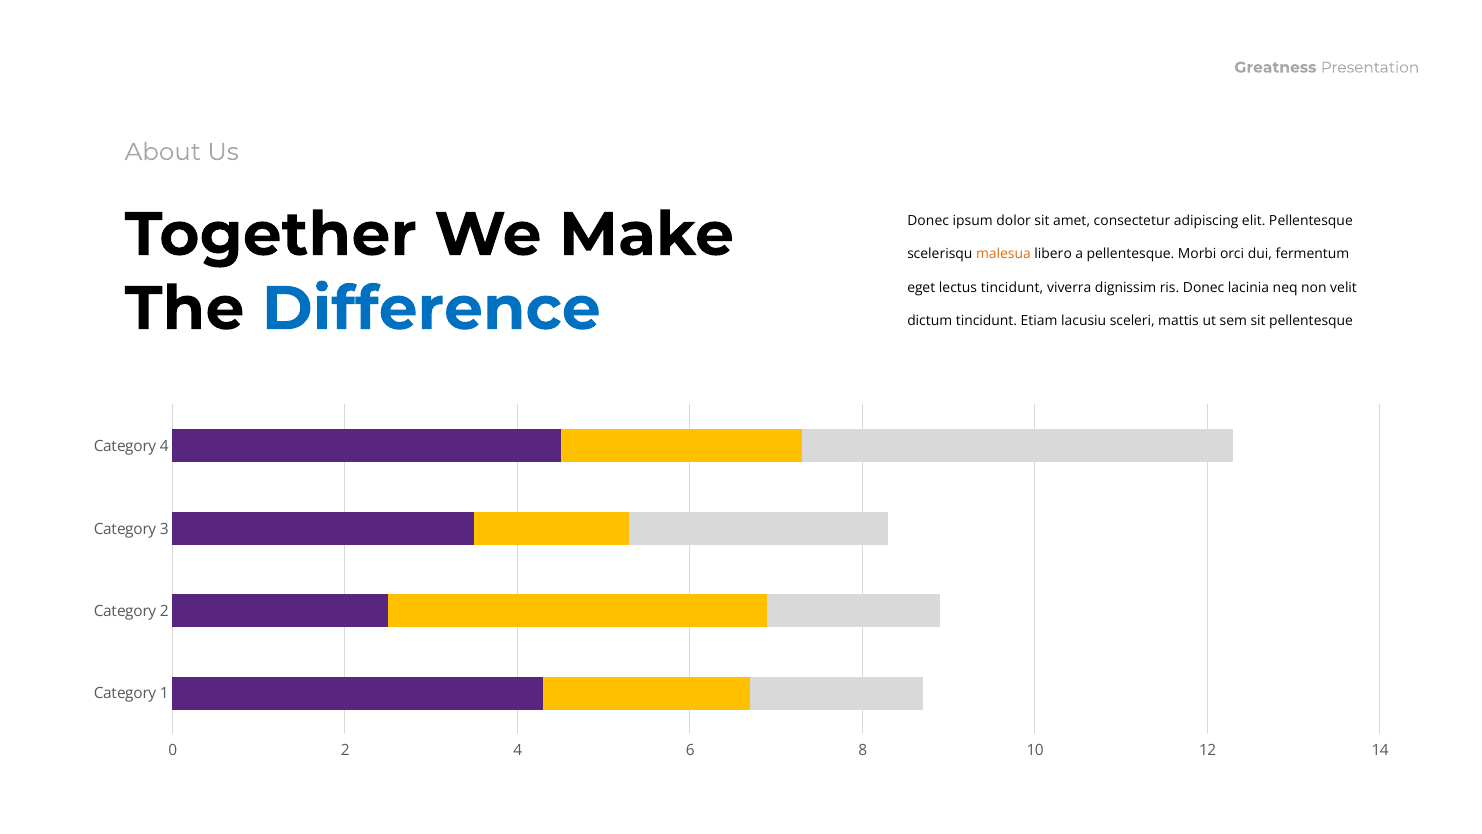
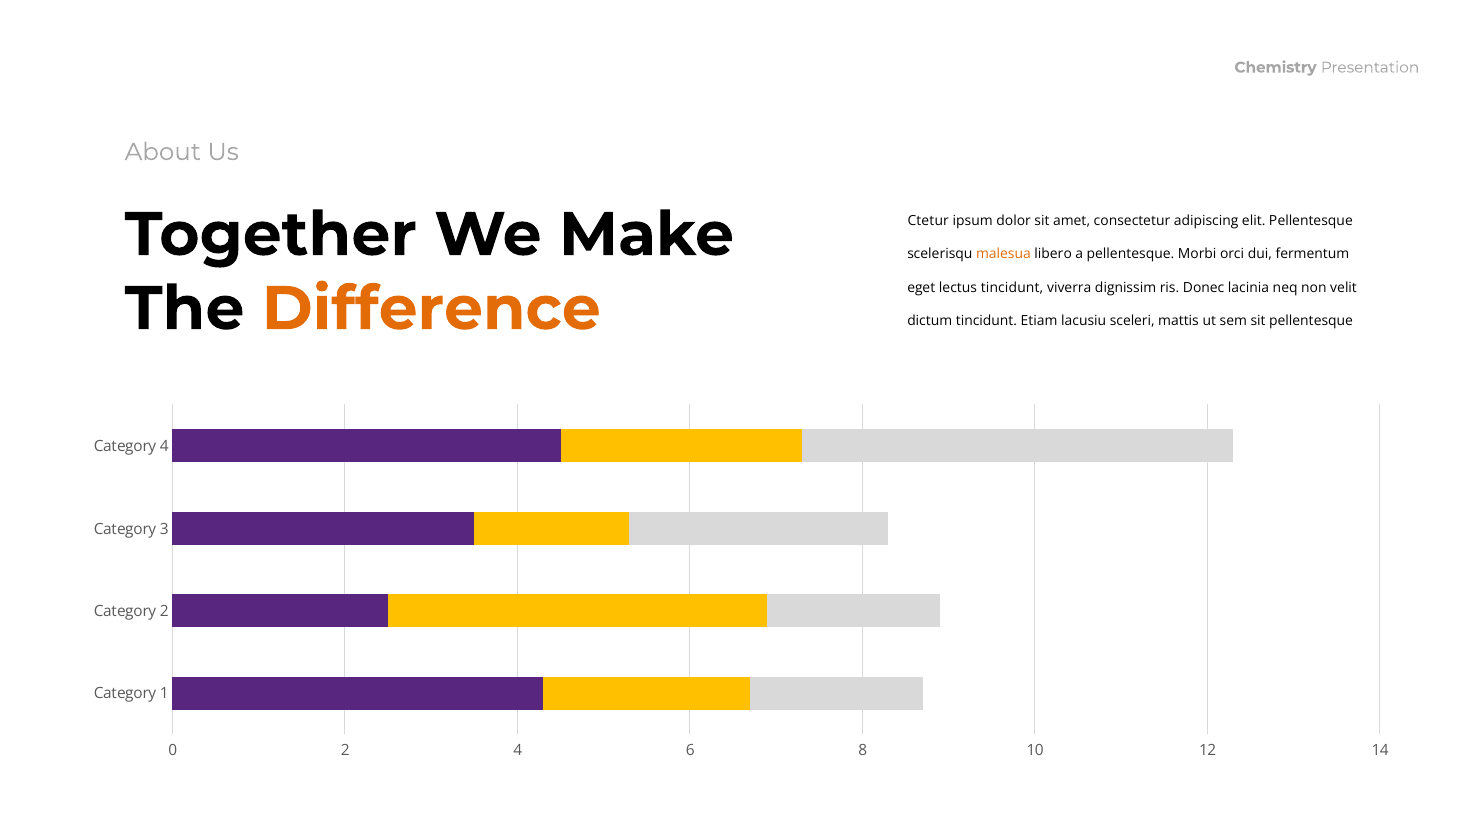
Greatness: Greatness -> Chemistry
Donec at (928, 221): Donec -> Ctetur
Difference colour: blue -> orange
